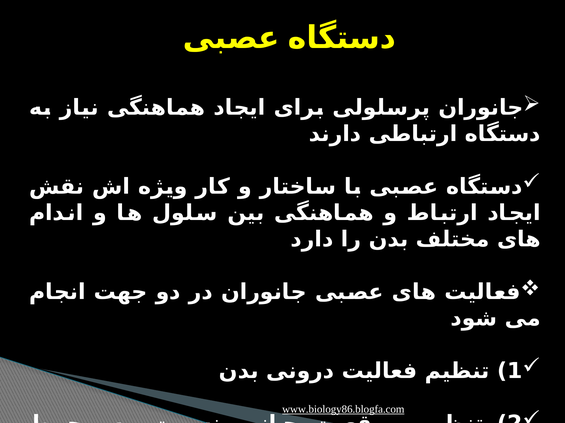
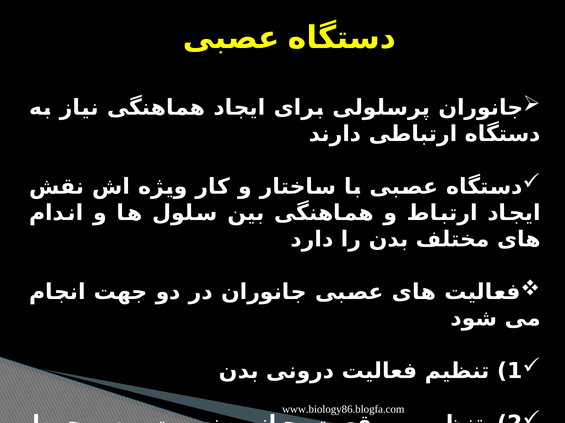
www.biology86.blogfa.com underline: present -> none
